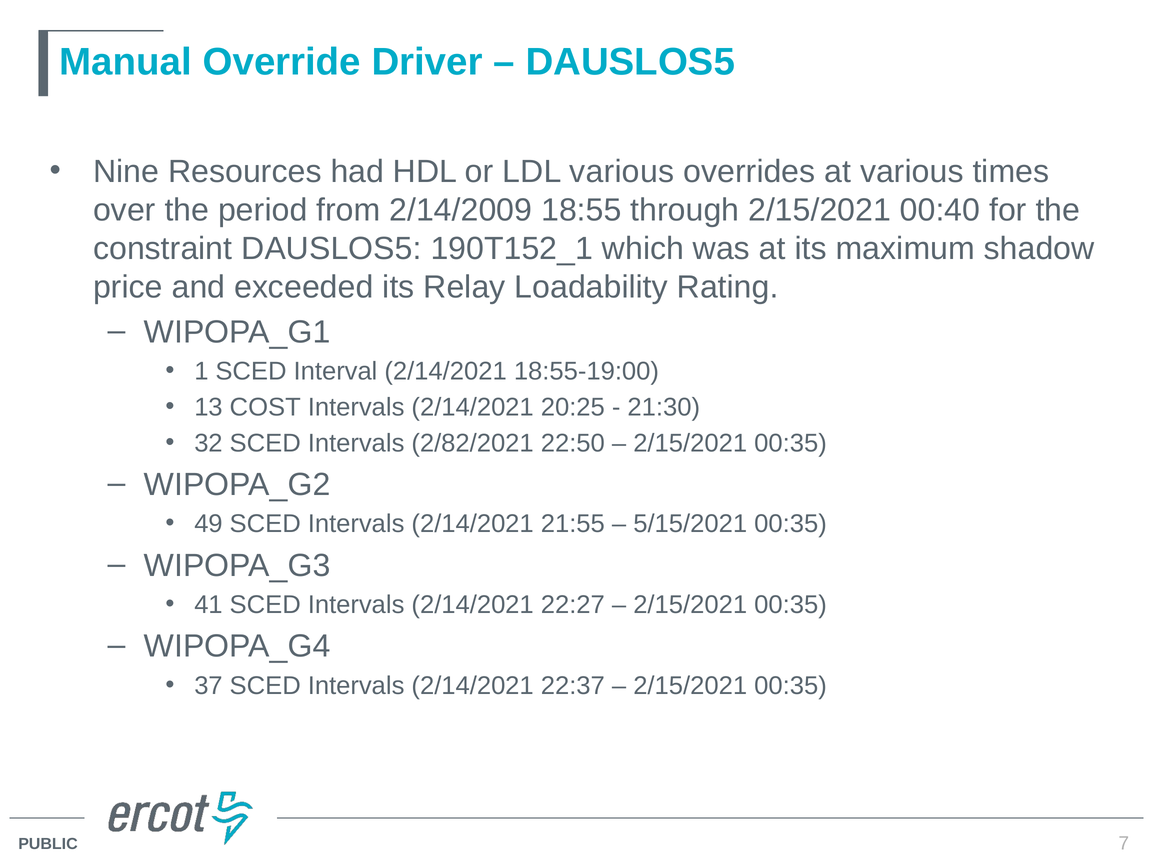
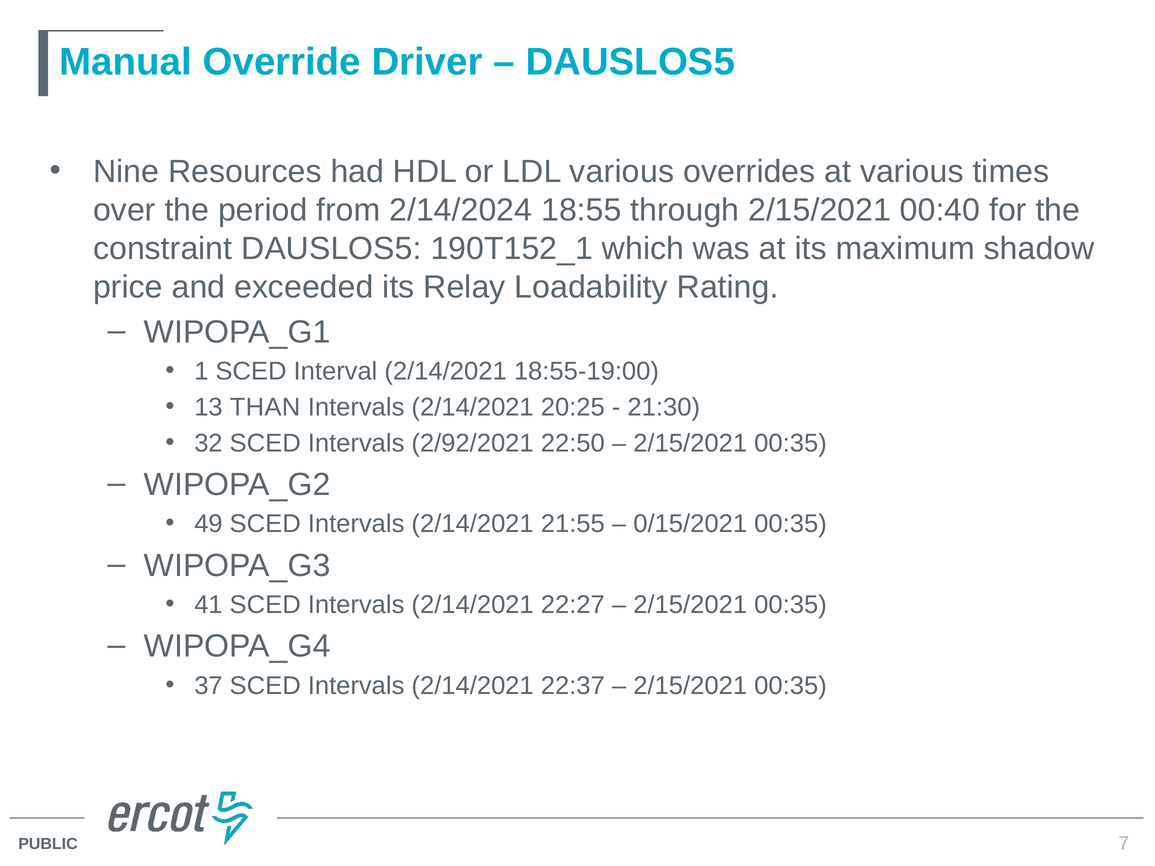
2/14/2009: 2/14/2009 -> 2/14/2024
COST: COST -> THAN
2/82/2021: 2/82/2021 -> 2/92/2021
5/15/2021: 5/15/2021 -> 0/15/2021
